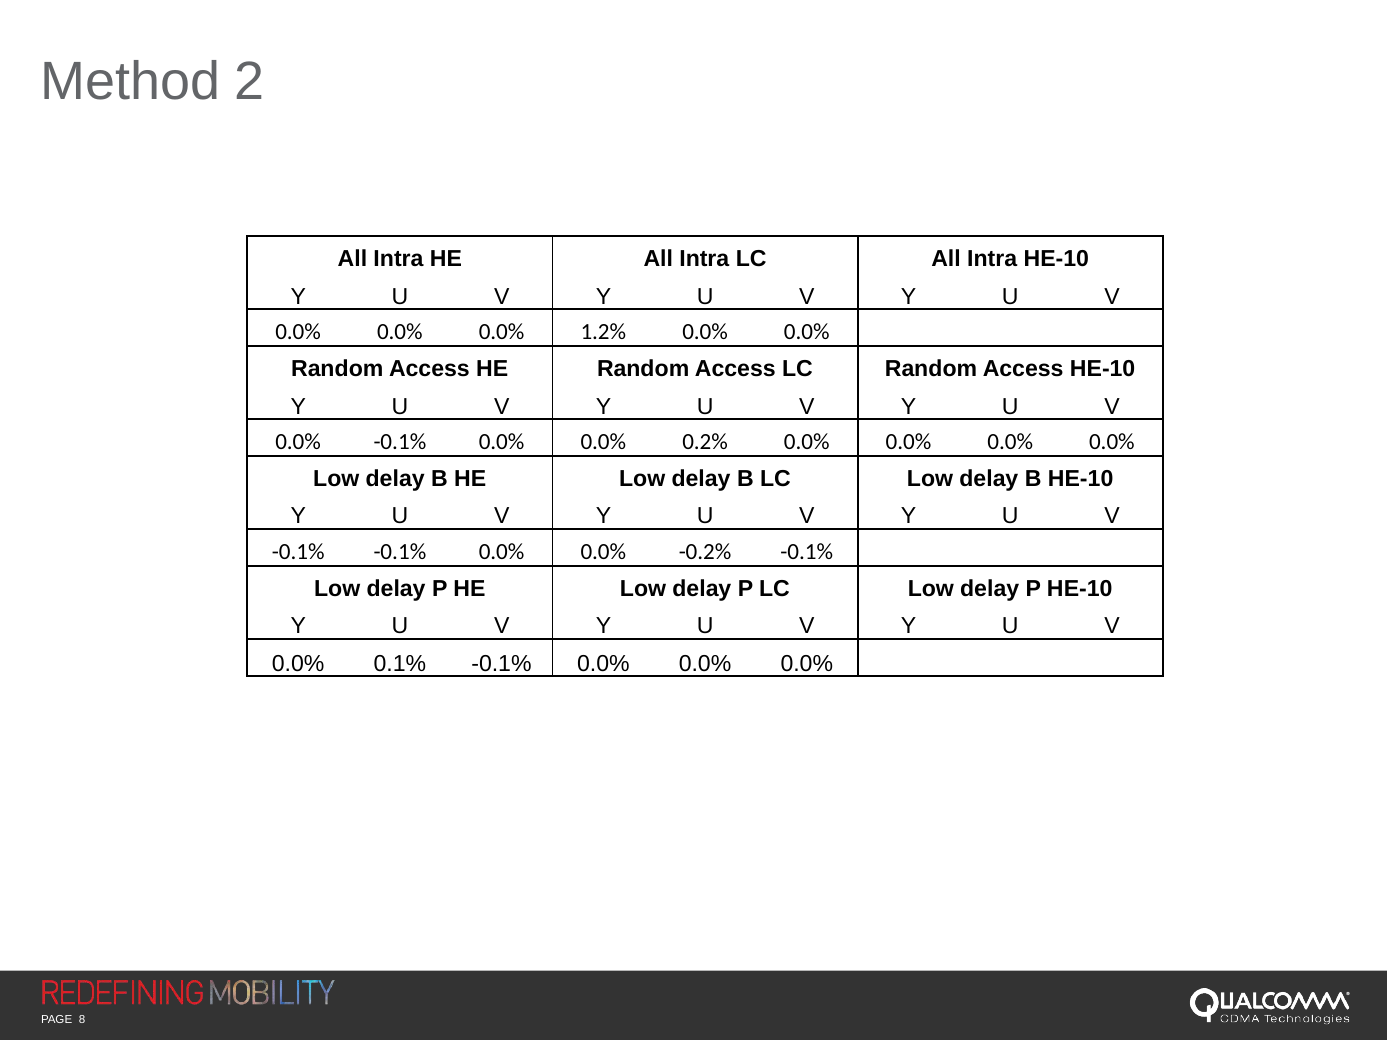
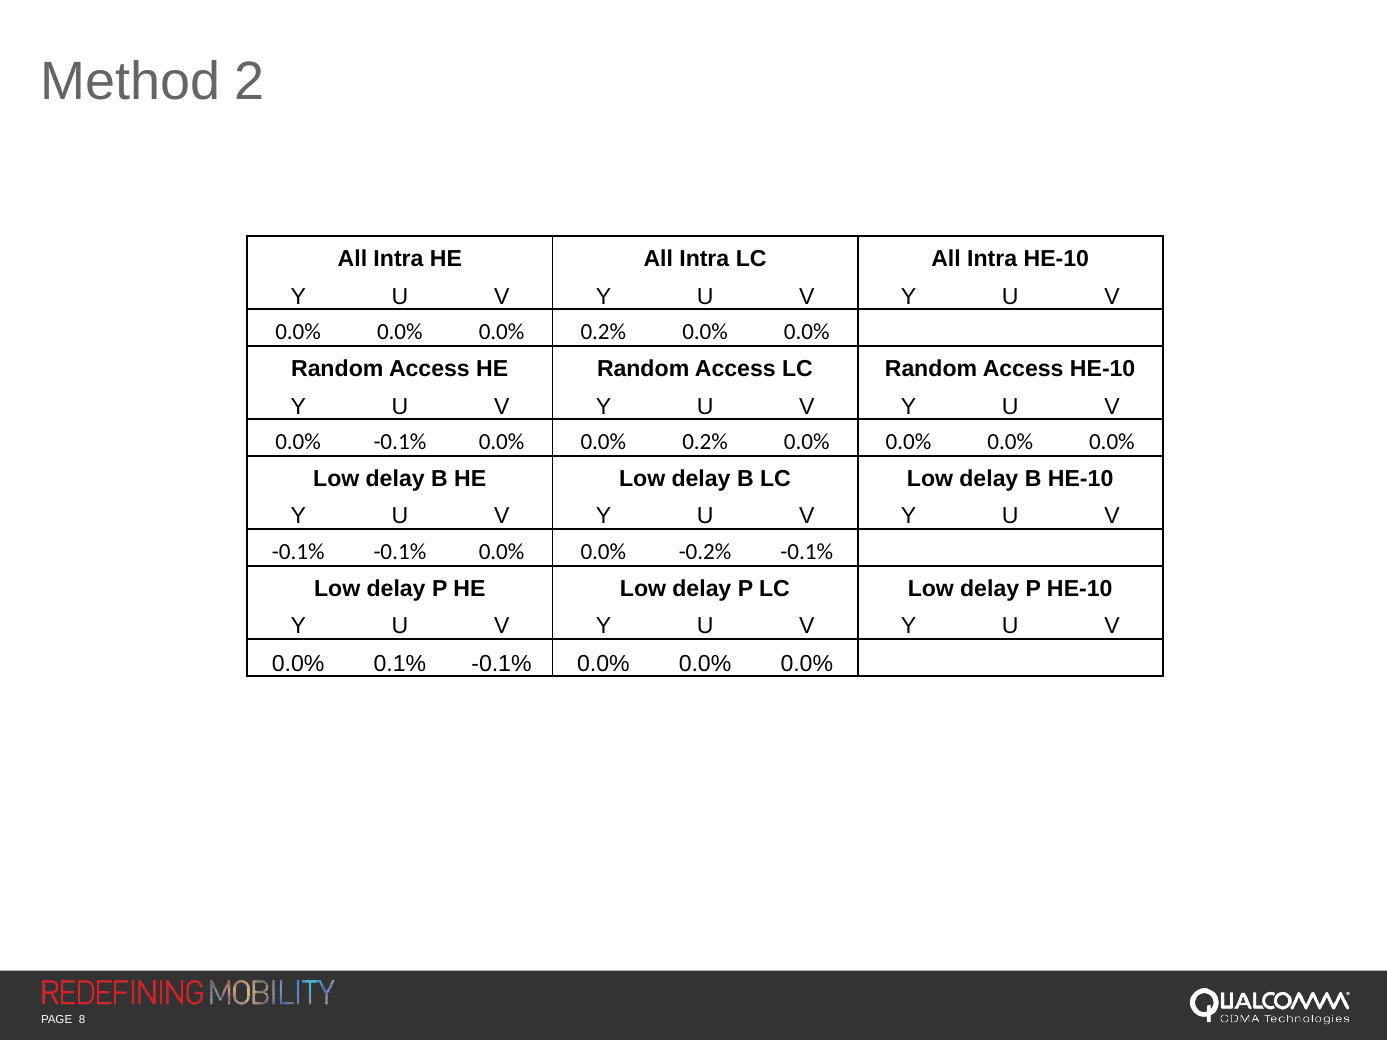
0.0% 0.0% 0.0% 1.2%: 1.2% -> 0.2%
